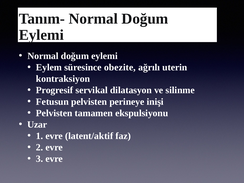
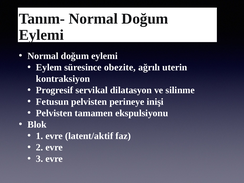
Uzar: Uzar -> Blok
